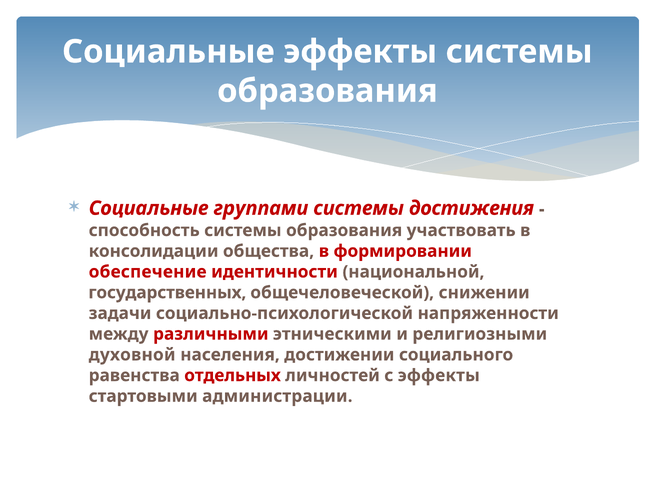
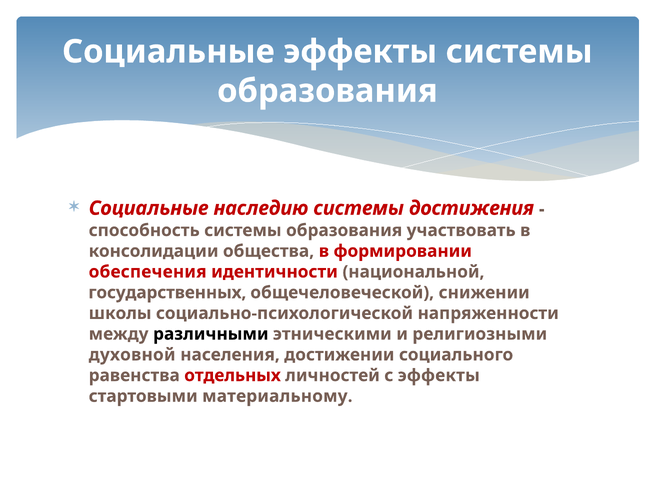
группами: группами -> наследию
обеспечение: обеспечение -> обеспечения
задачи: задачи -> школы
различными colour: red -> black
администрации: администрации -> материальному
